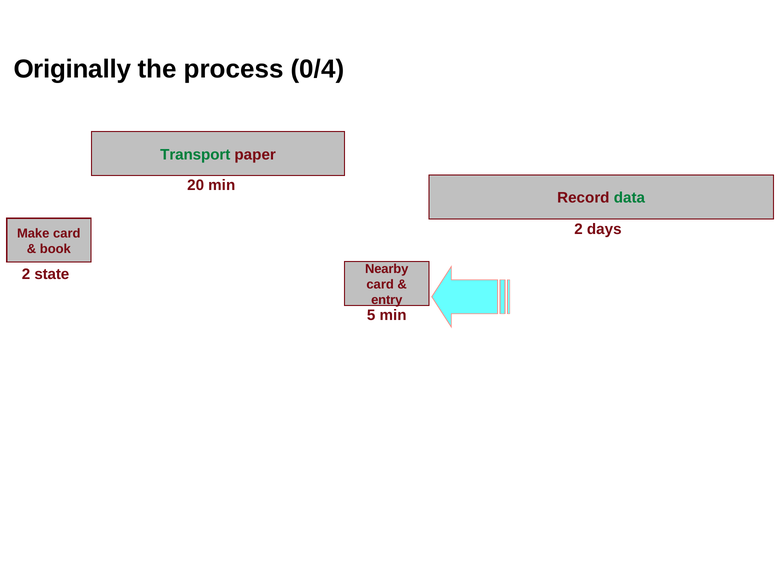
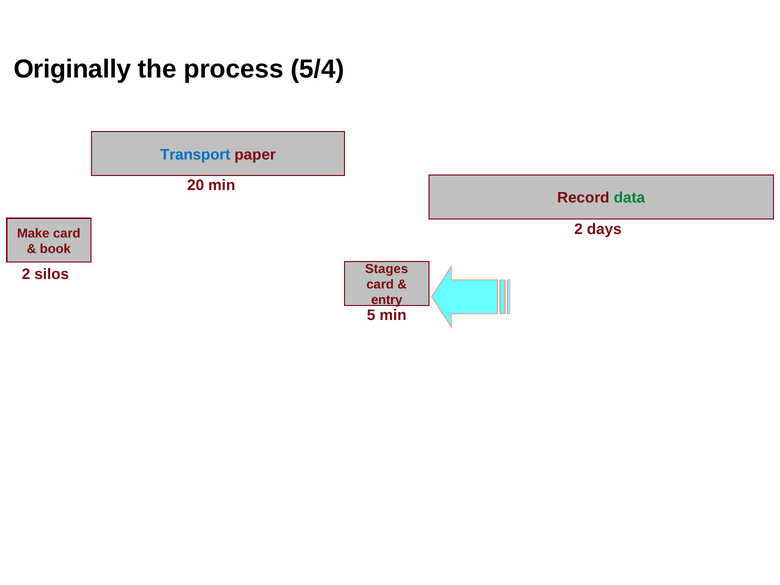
0/4: 0/4 -> 5/4
Transport colour: green -> blue
Nearby: Nearby -> Stages
state: state -> silos
